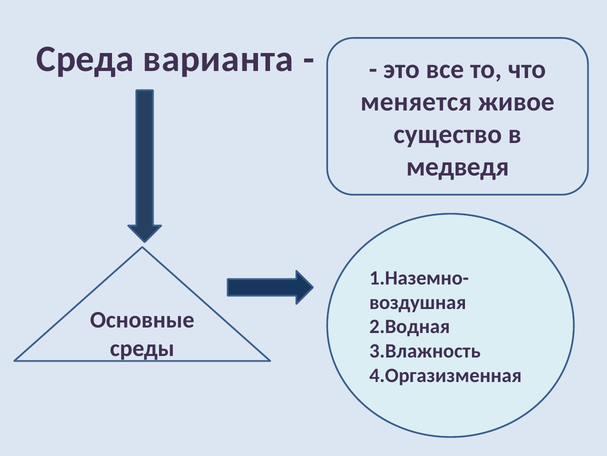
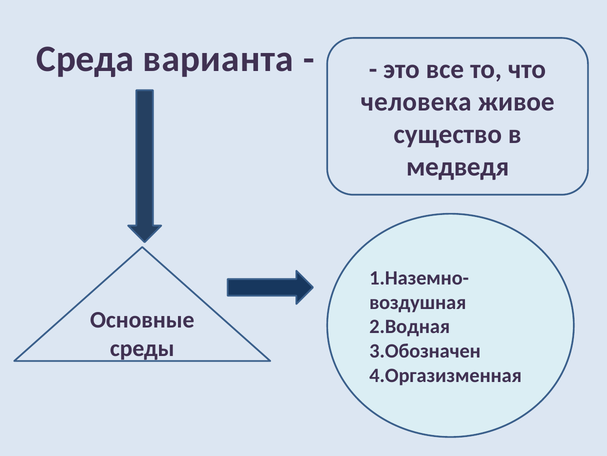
меняется: меняется -> человека
3.Влажность: 3.Влажность -> 3.Обозначен
